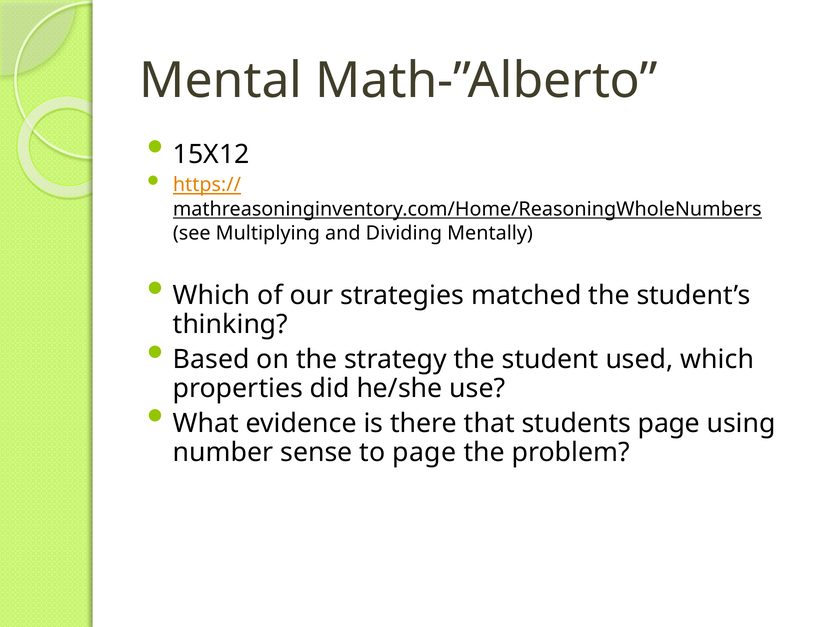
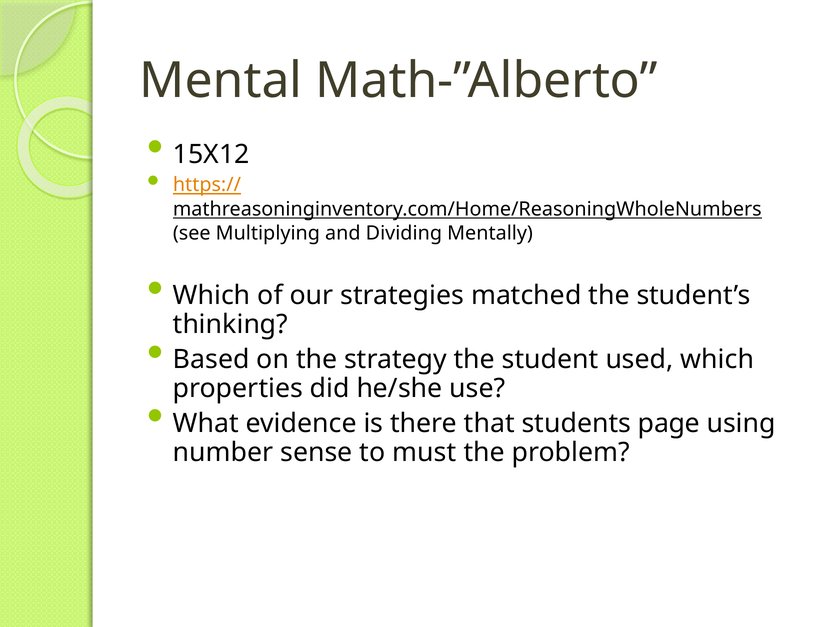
to page: page -> must
